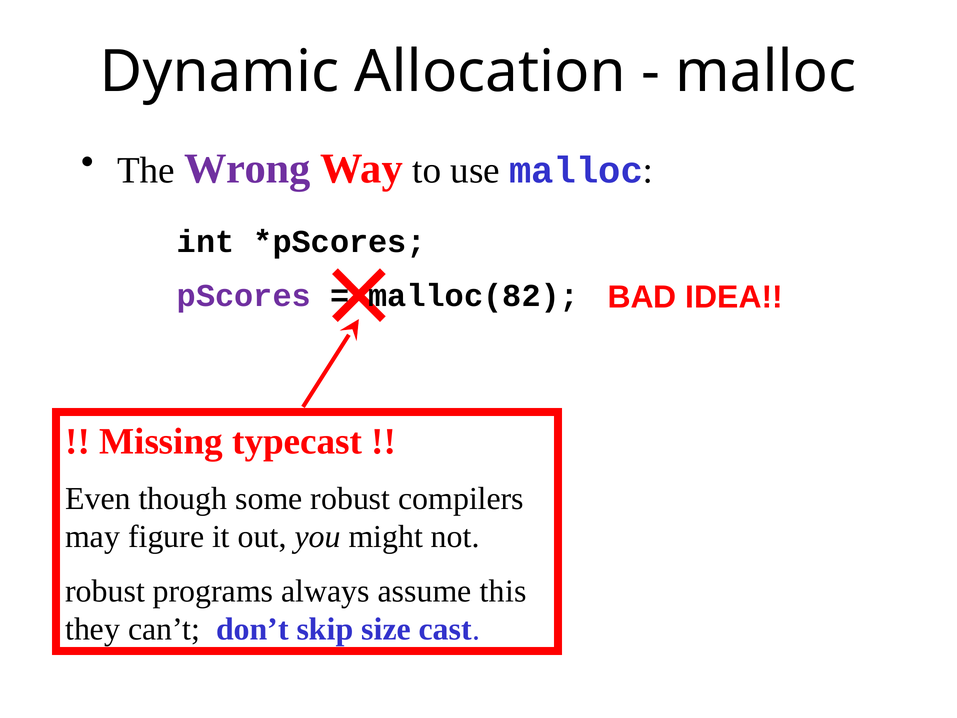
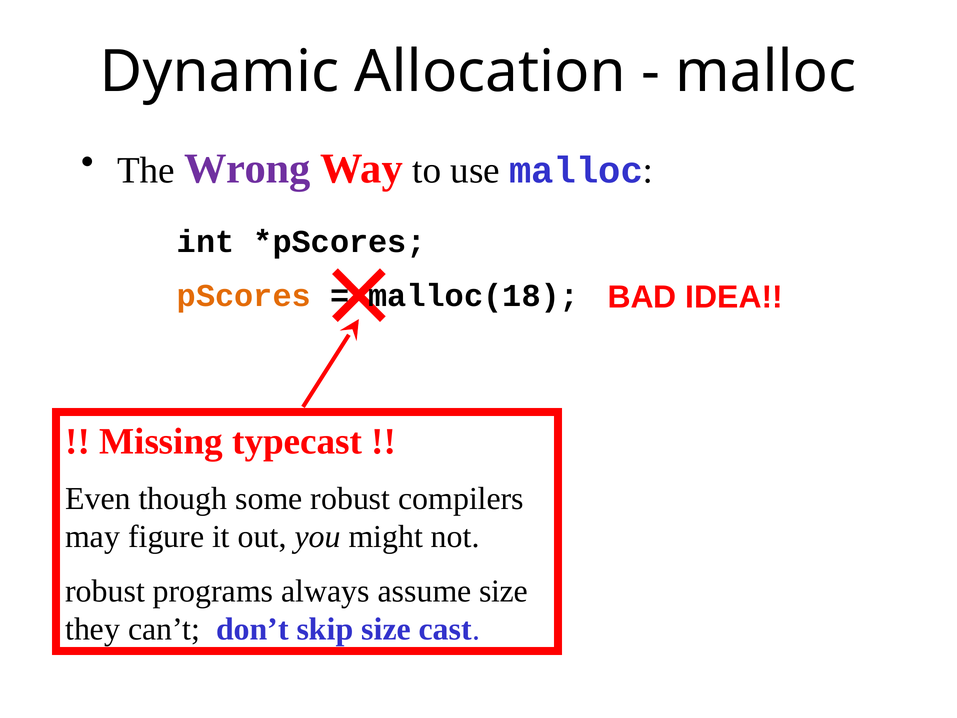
pScores colour: purple -> orange
malloc(82: malloc(82 -> malloc(18
assume this: this -> size
